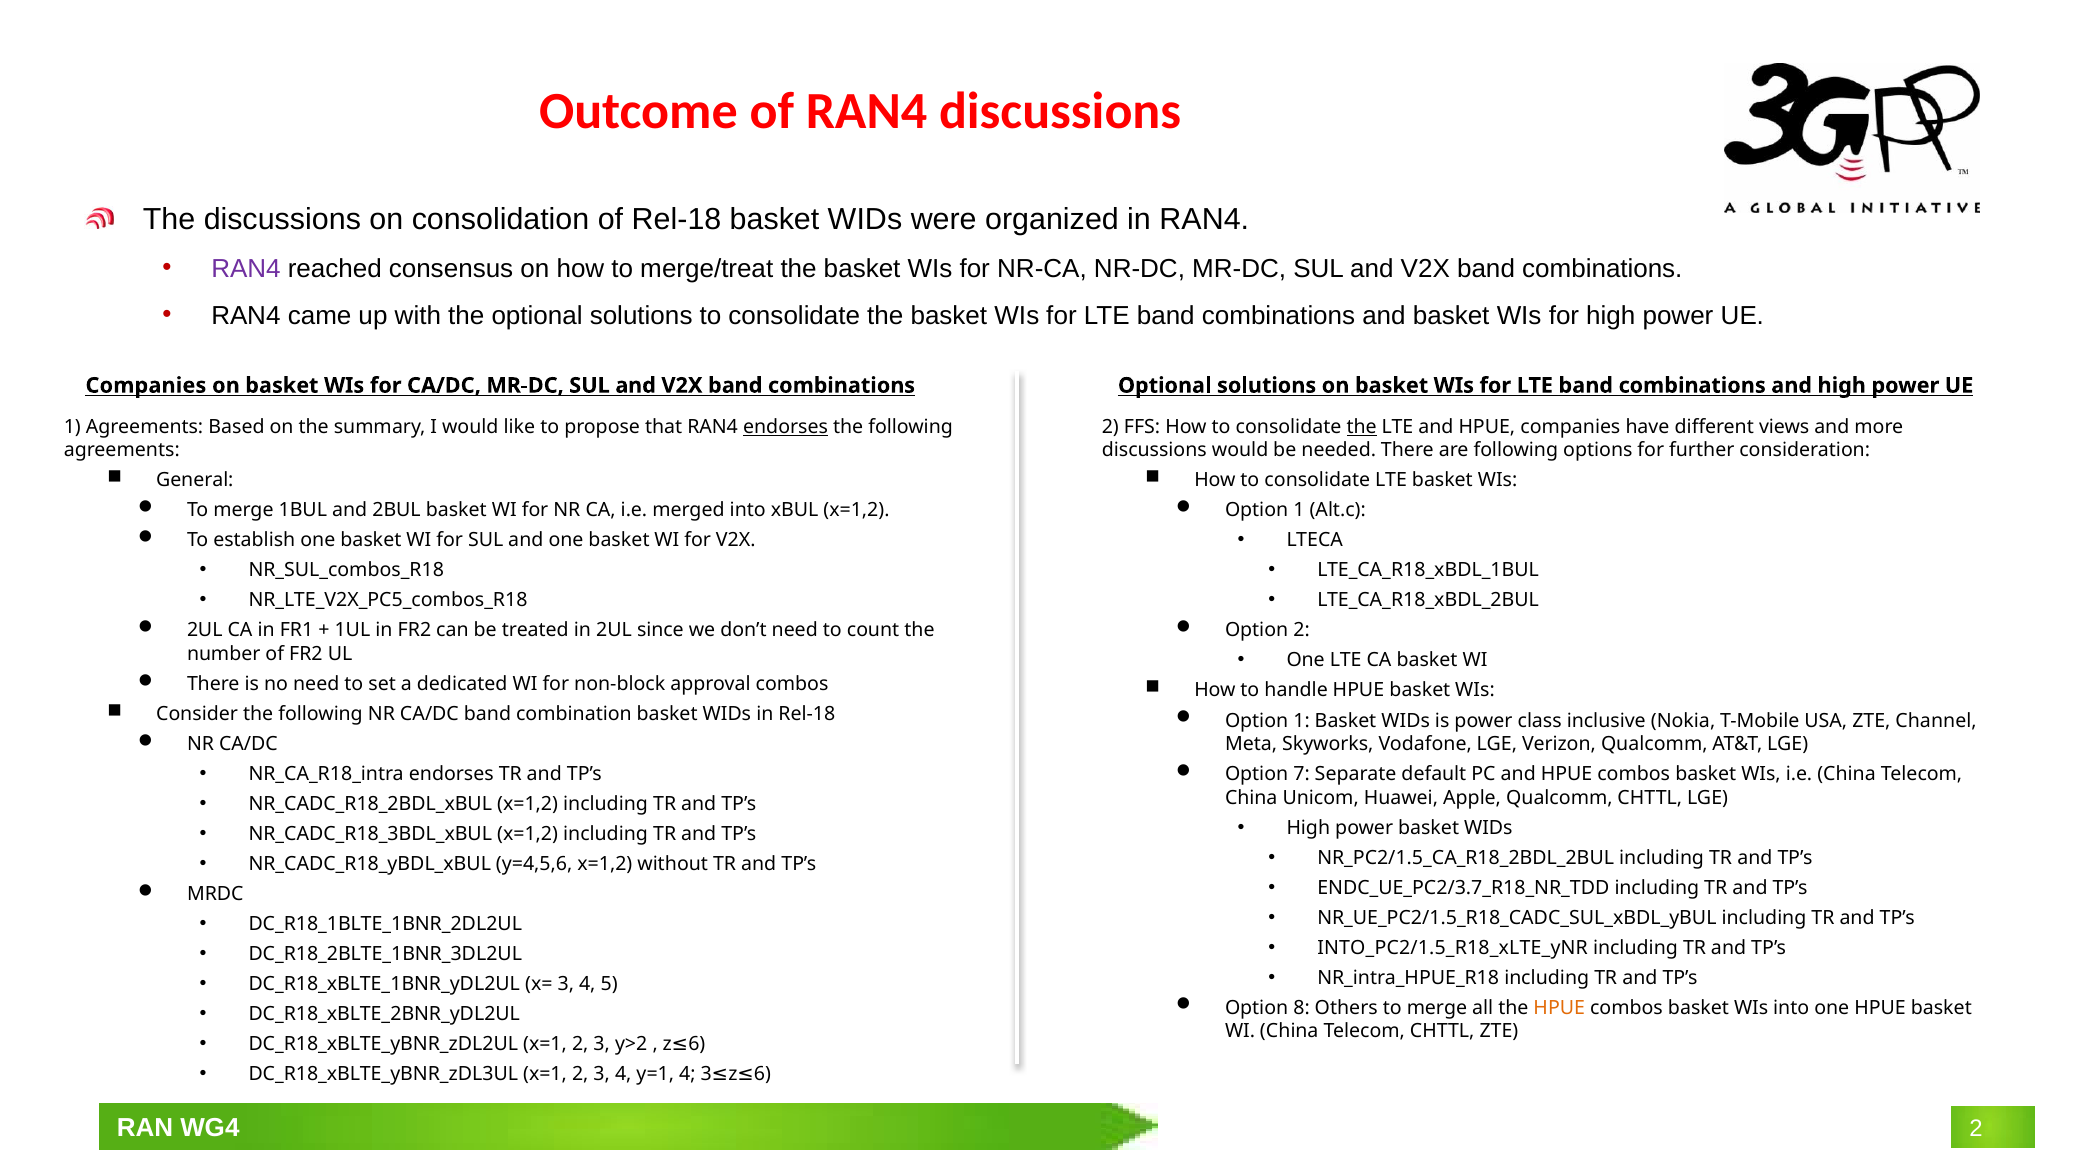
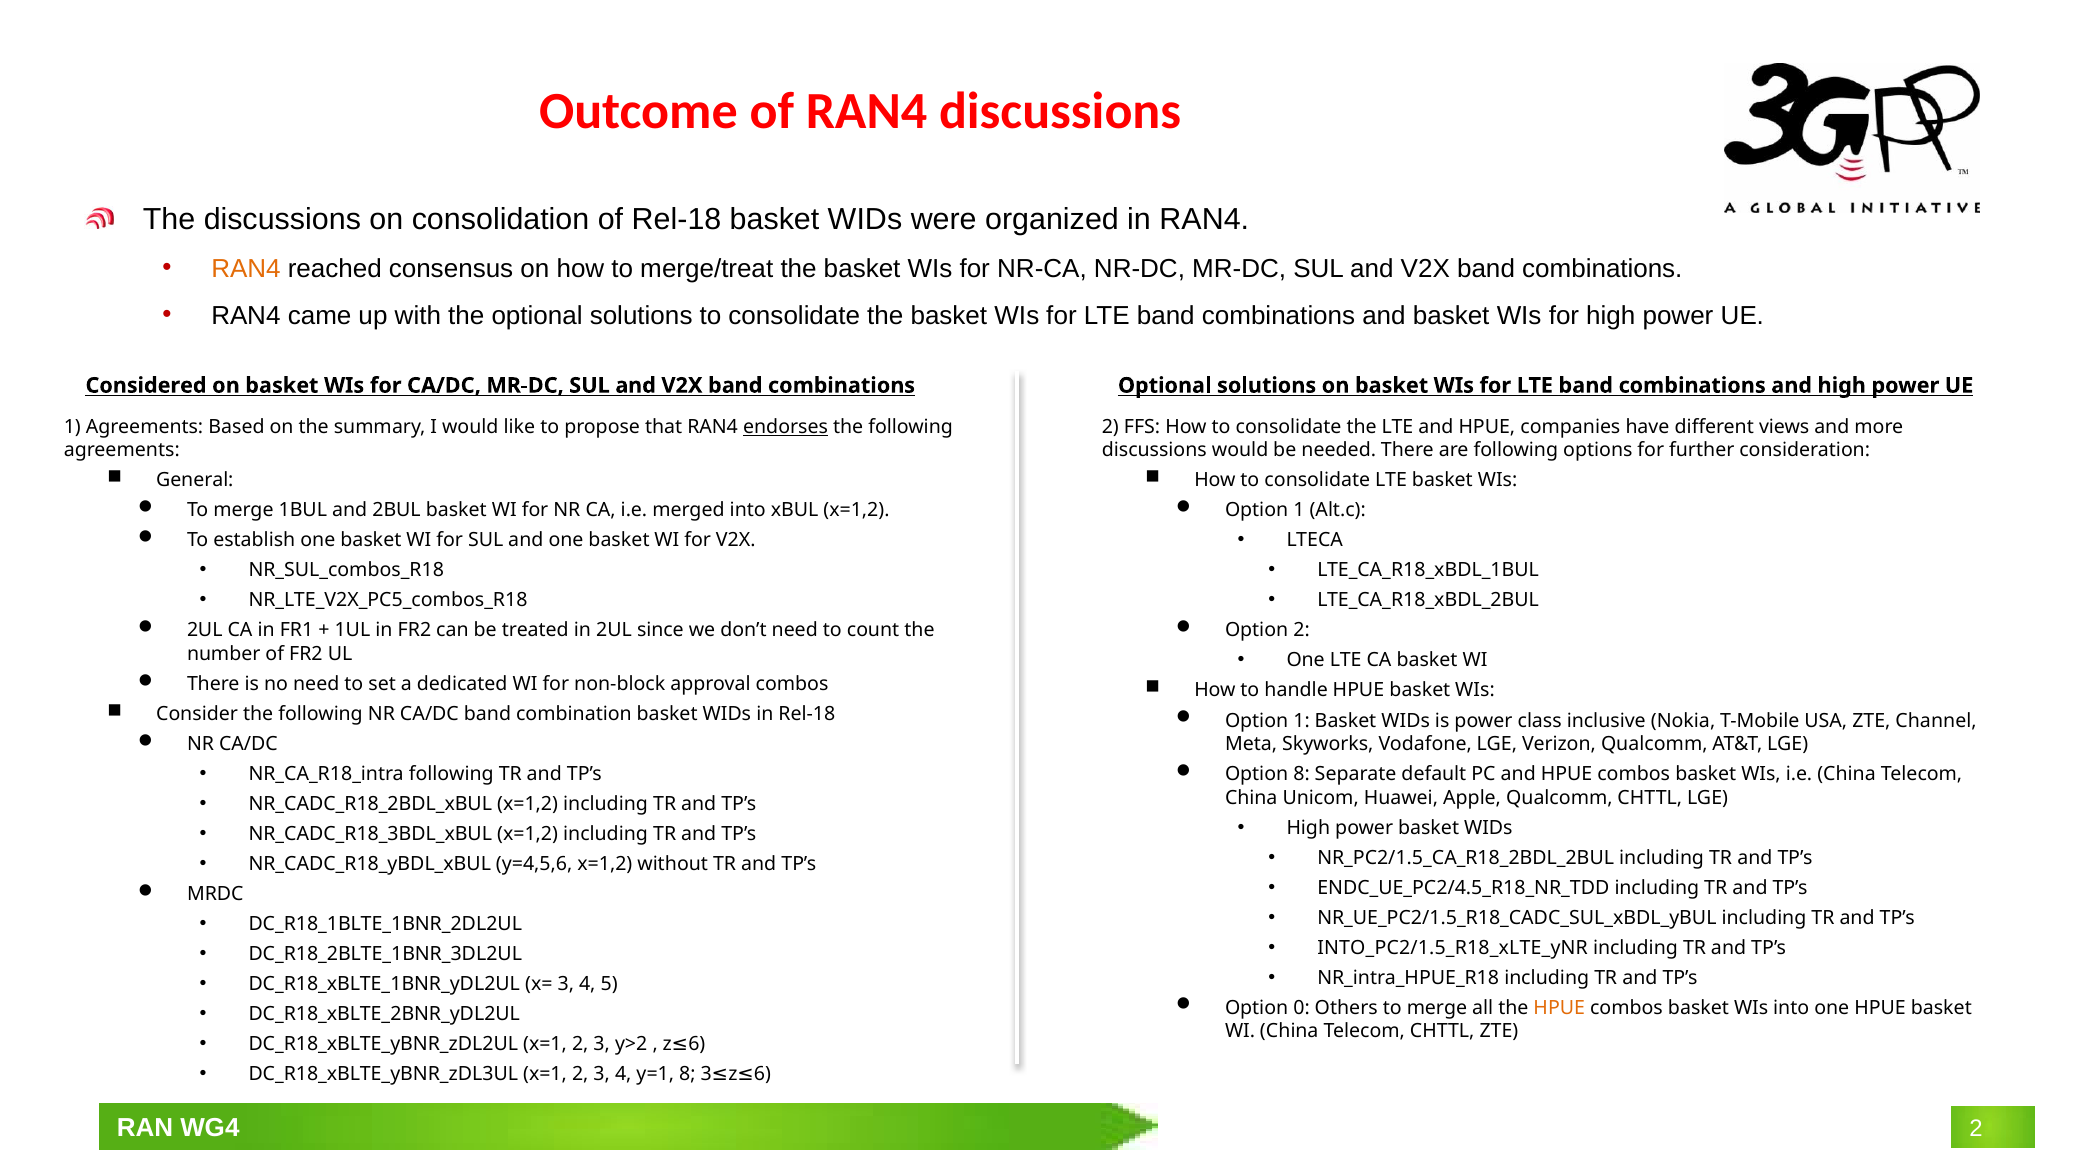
RAN4 at (246, 269) colour: purple -> orange
Companies at (146, 386): Companies -> Considered
the at (1362, 427) underline: present -> none
Option 7: 7 -> 8
NR_CA_R18_intra endorses: endorses -> following
ENDC_UE_PC2/3.7_R18_NR_TDD: ENDC_UE_PC2/3.7_R18_NR_TDD -> ENDC_UE_PC2/4.5_R18_NR_TDD
8: 8 -> 0
y=1 4: 4 -> 8
